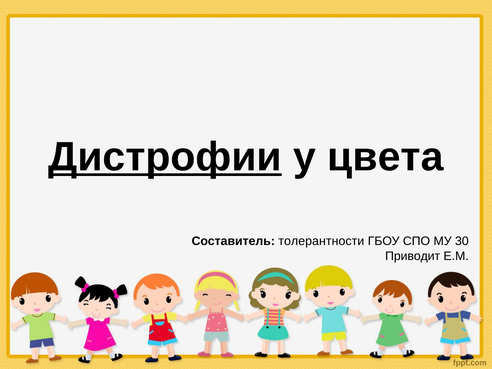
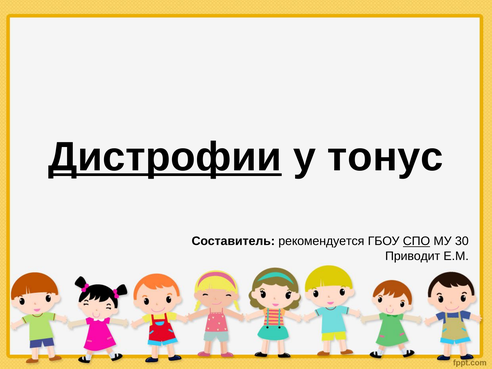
цвета: цвета -> тонус
толерантности: толерантности -> рекомендуется
СПО underline: none -> present
